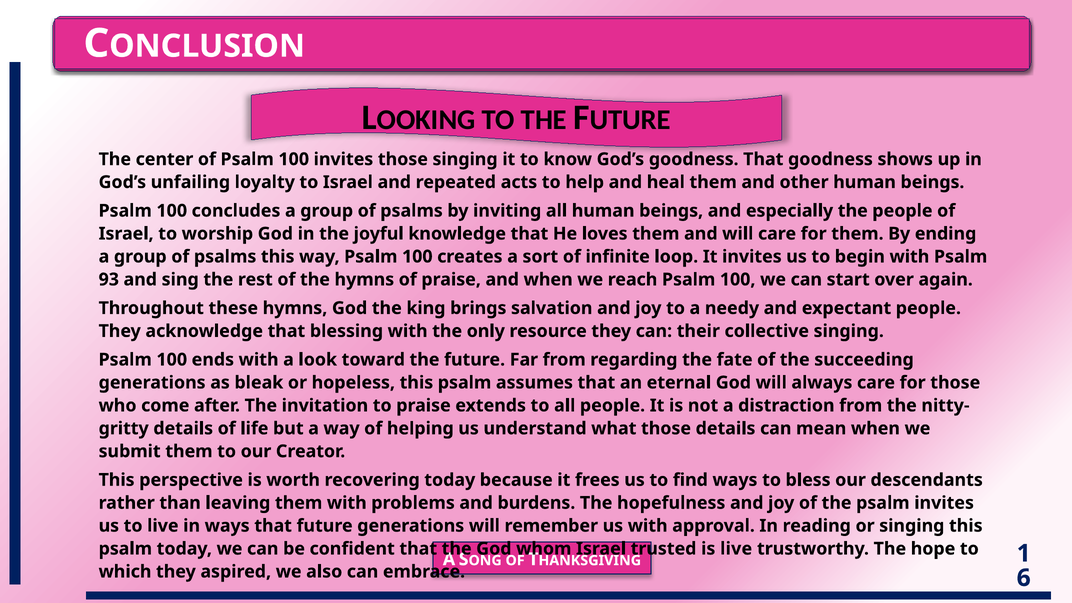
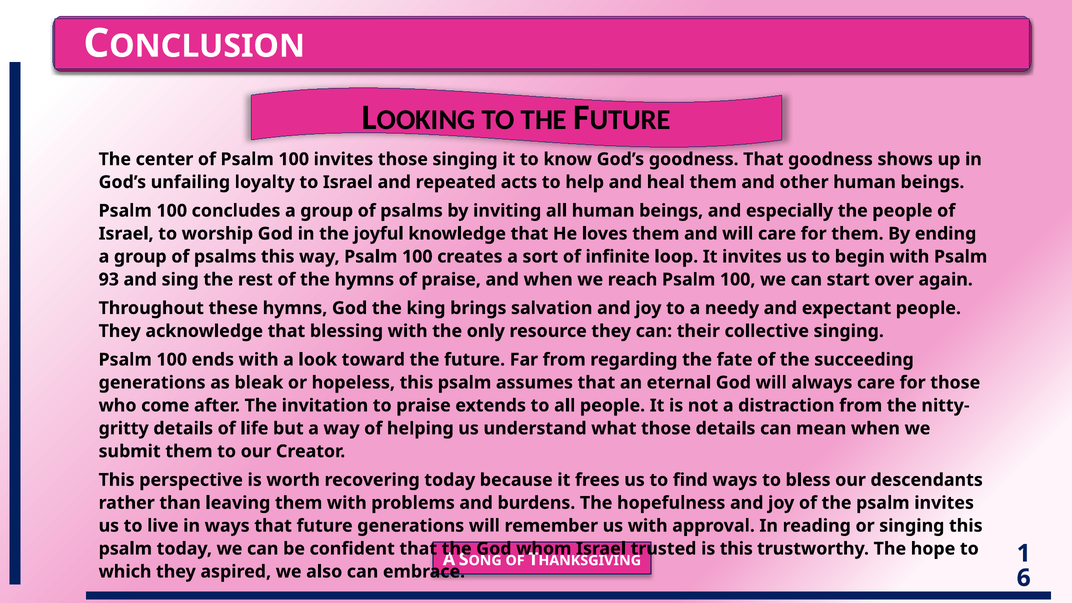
is live: live -> this
